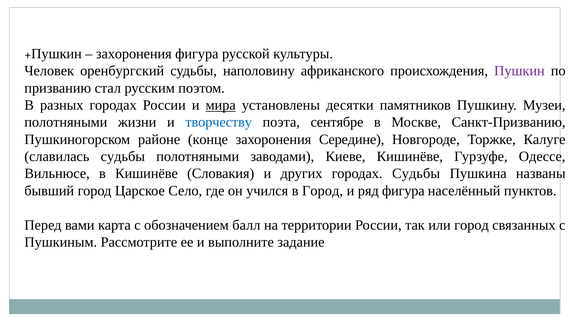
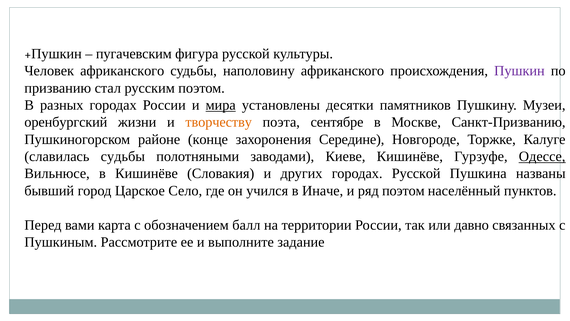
захоронения at (134, 54): захоронения -> пугачевским
Человек оренбургский: оренбургский -> африканского
полотняными at (66, 122): полотняными -> оренбургский
творчеству colour: blue -> orange
Одессе underline: none -> present
городах Судьбы: Судьбы -> Русской
в Город: Город -> Иначе
ряд фигура: фигура -> поэтом
или город: город -> давно
